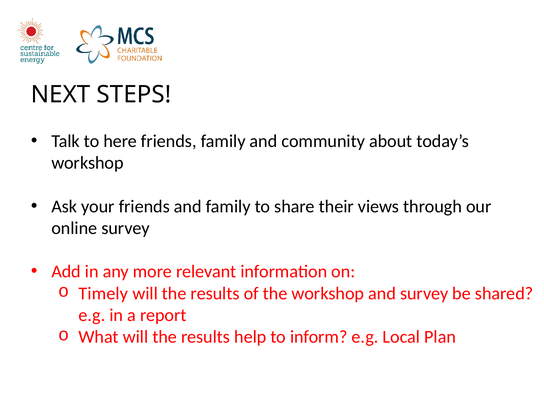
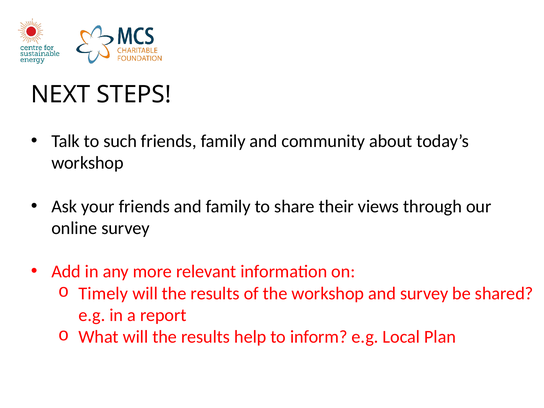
here: here -> such
